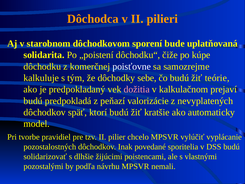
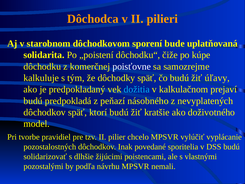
dôchodky sebe: sebe -> späť
teórie: teórie -> úľavy
dožitia colour: pink -> light blue
valorizácie: valorizácie -> násobného
automaticky: automaticky -> doživotného
